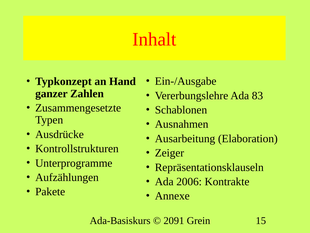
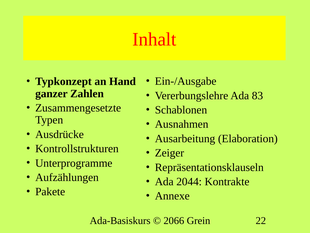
2006: 2006 -> 2044
2091: 2091 -> 2066
15: 15 -> 22
